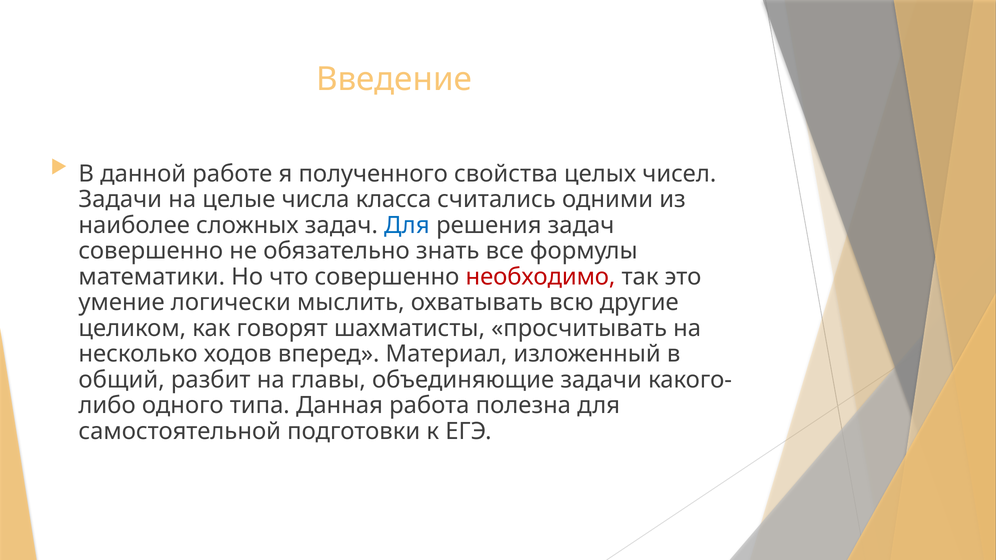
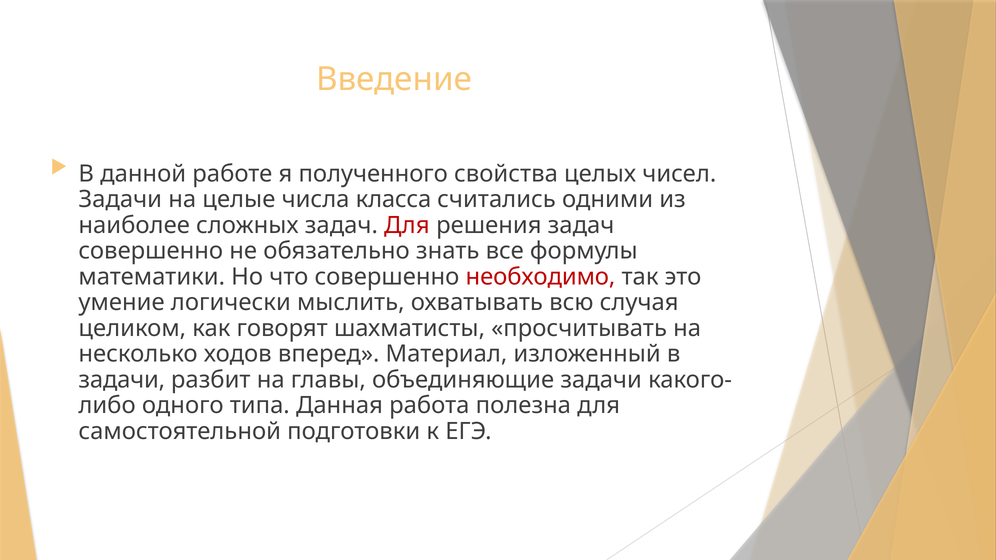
Для at (407, 225) colour: blue -> red
другие: другие -> случая
общий at (122, 380): общий -> задачи
